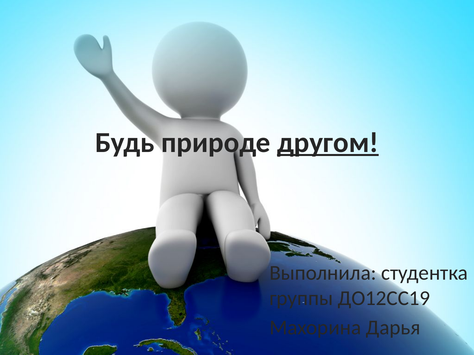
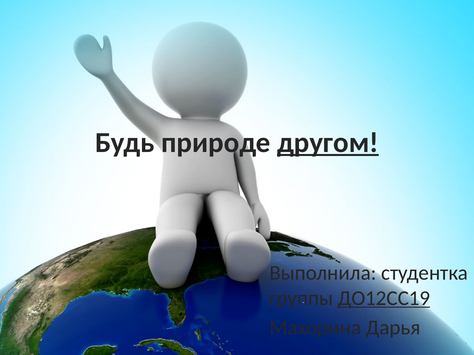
ДО12СС19 underline: none -> present
